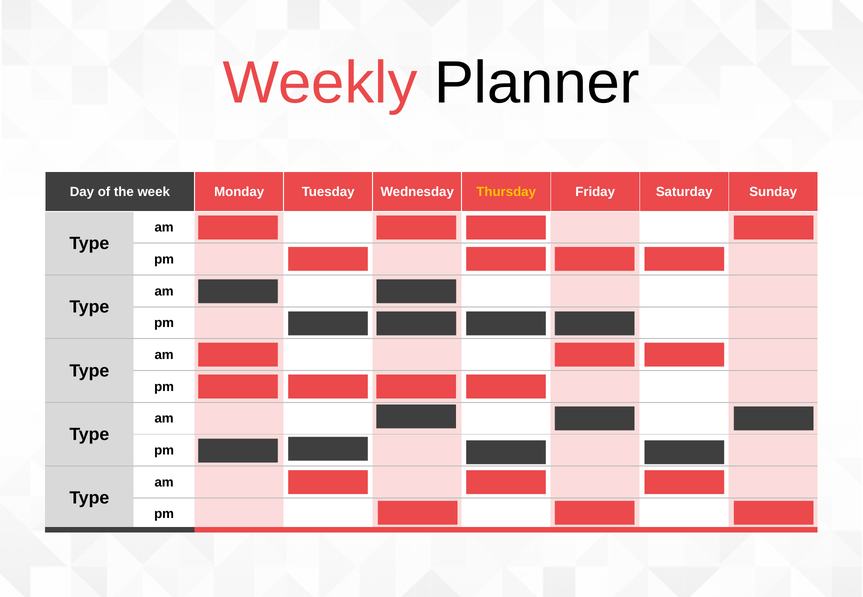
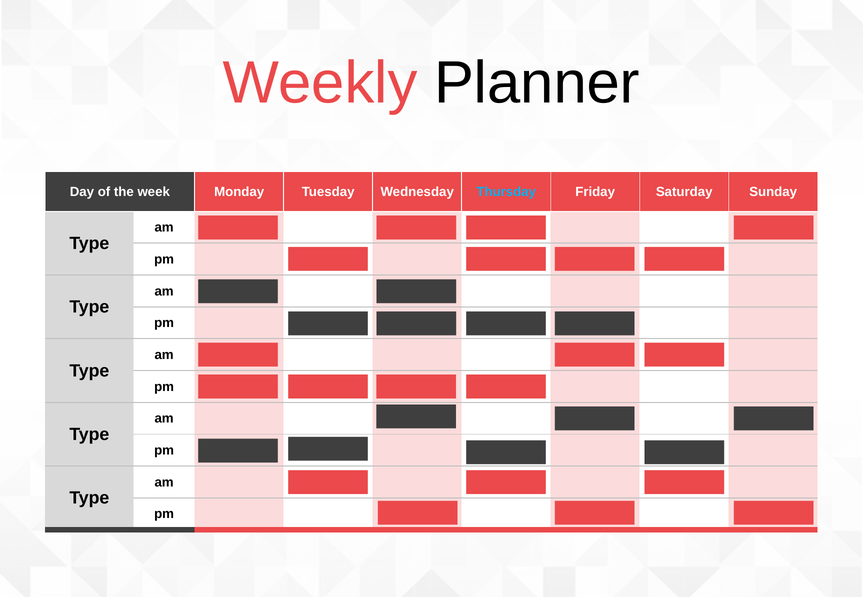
Thursday colour: yellow -> light blue
